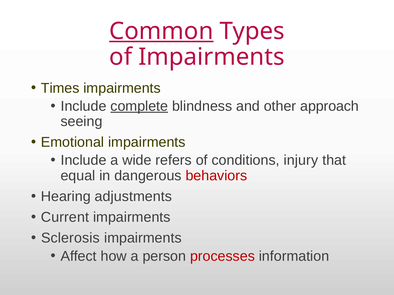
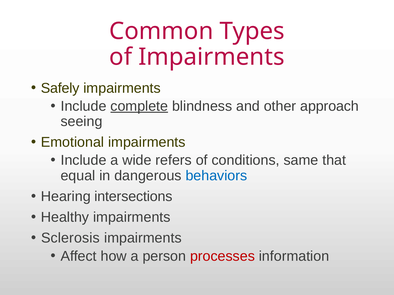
Common underline: present -> none
Times: Times -> Safely
injury: injury -> same
behaviors colour: red -> blue
adjustments: adjustments -> intersections
Current: Current -> Healthy
